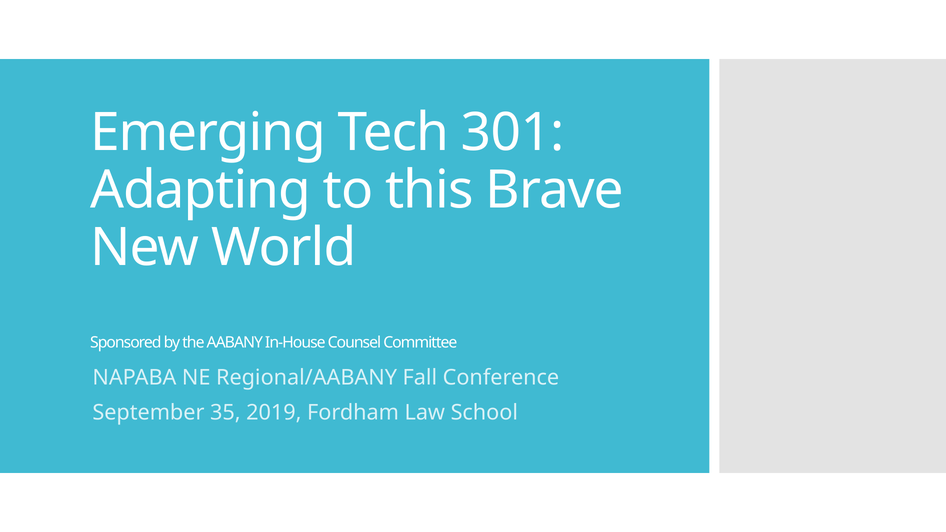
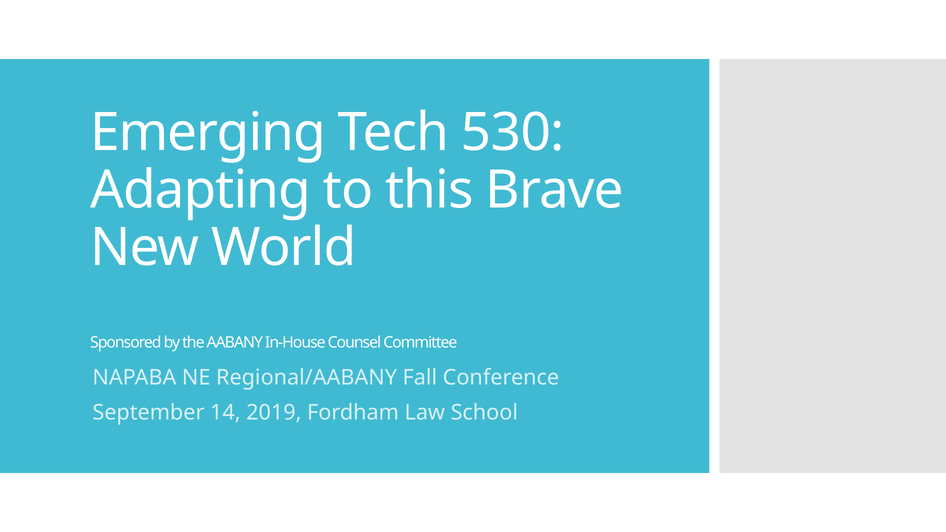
301: 301 -> 530
35: 35 -> 14
